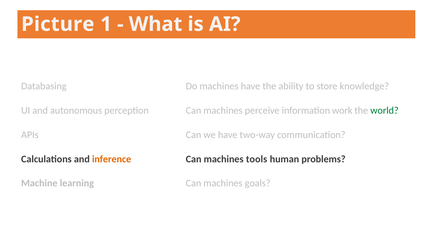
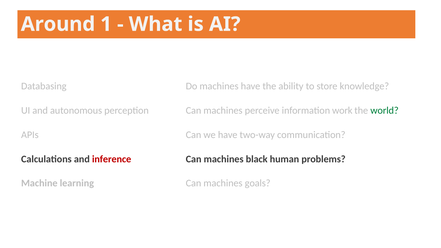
Picture: Picture -> Around
inference colour: orange -> red
tools: tools -> black
